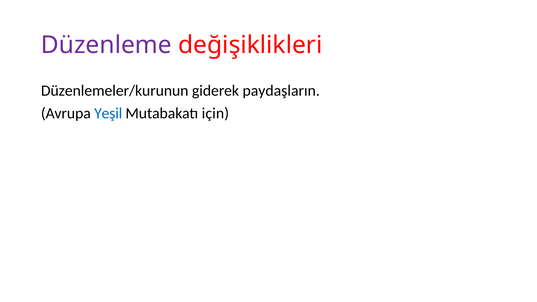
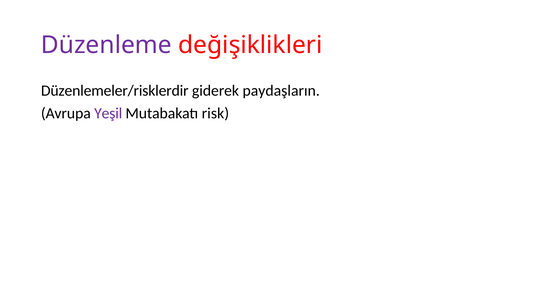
Düzenlemeler/kurunun: Düzenlemeler/kurunun -> Düzenlemeler/risklerdir
Yeşil colour: blue -> purple
için: için -> risk
